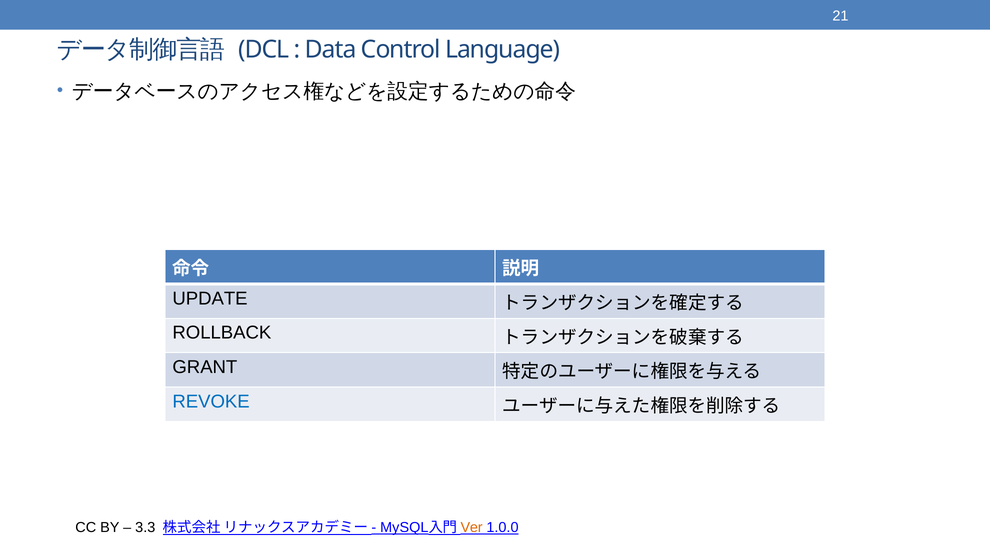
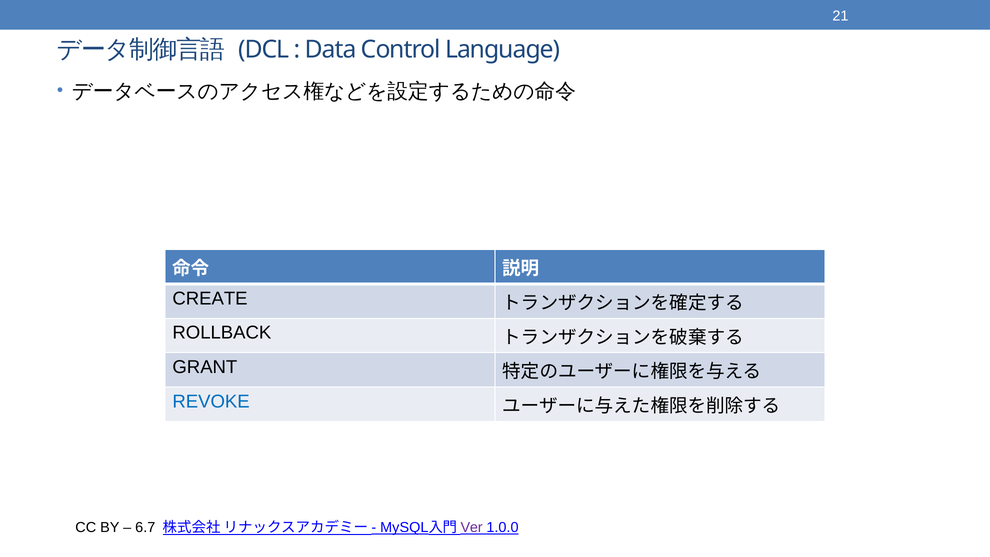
UPDATE: UPDATE -> CREATE
3.3: 3.3 -> 6.7
Ver colour: orange -> purple
